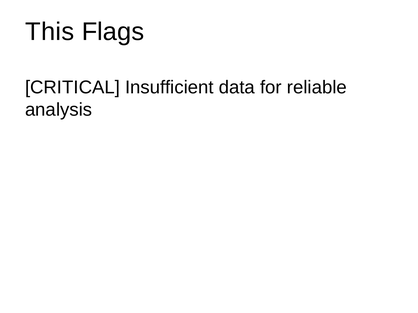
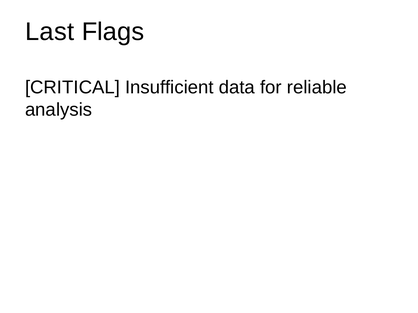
This: This -> Last
